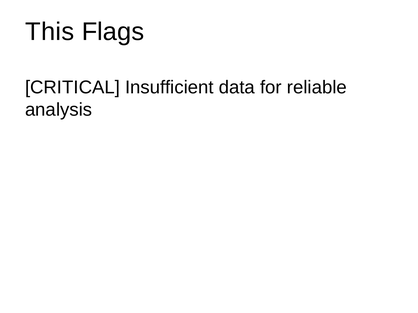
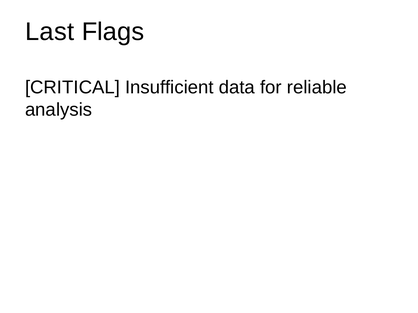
This: This -> Last
